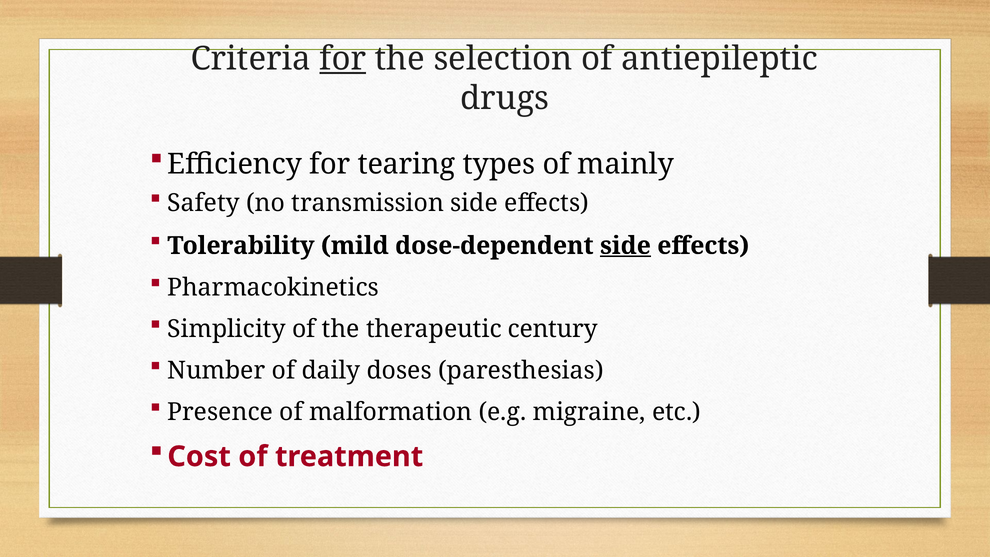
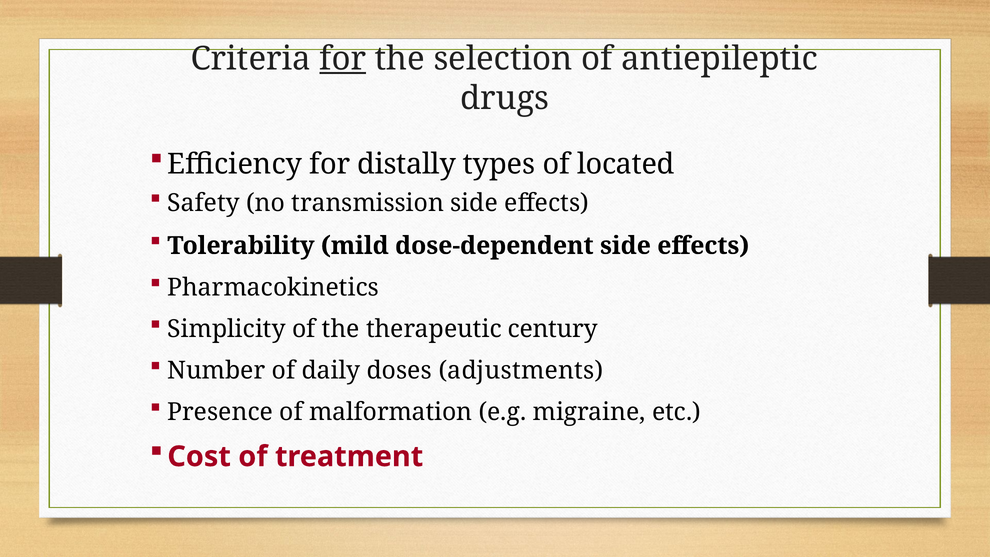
tearing: tearing -> distally
mainly: mainly -> located
side at (625, 246) underline: present -> none
paresthesias: paresthesias -> adjustments
